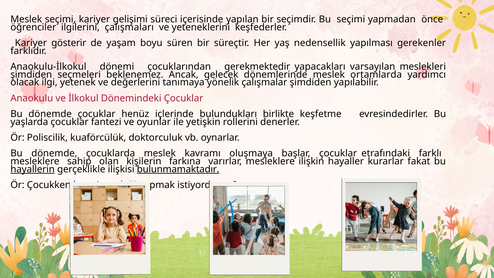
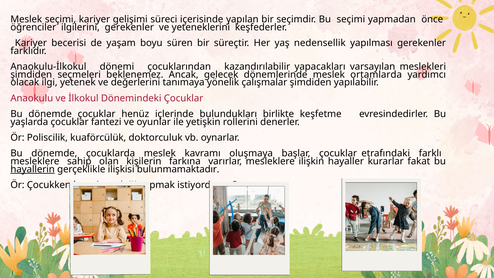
ilgilerini çalışmaları: çalışmaları -> gerekenler
gösterir: gösterir -> becerisi
gerekmektedir: gerekmektedir -> kazandırılabilir
bulunmamaktadır underline: present -> none
